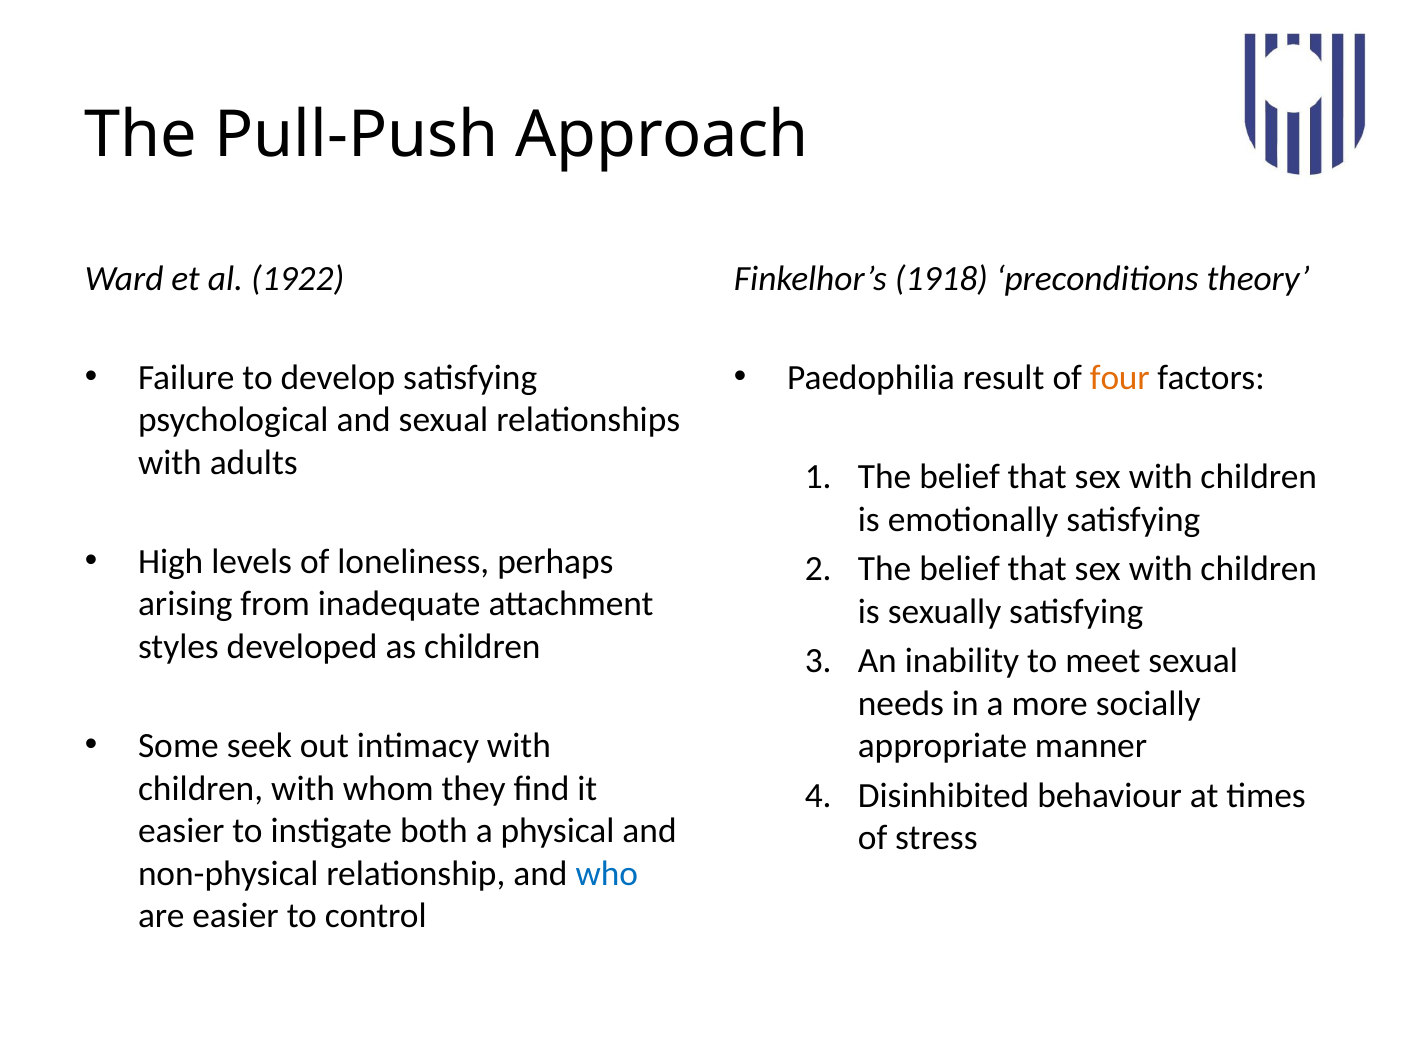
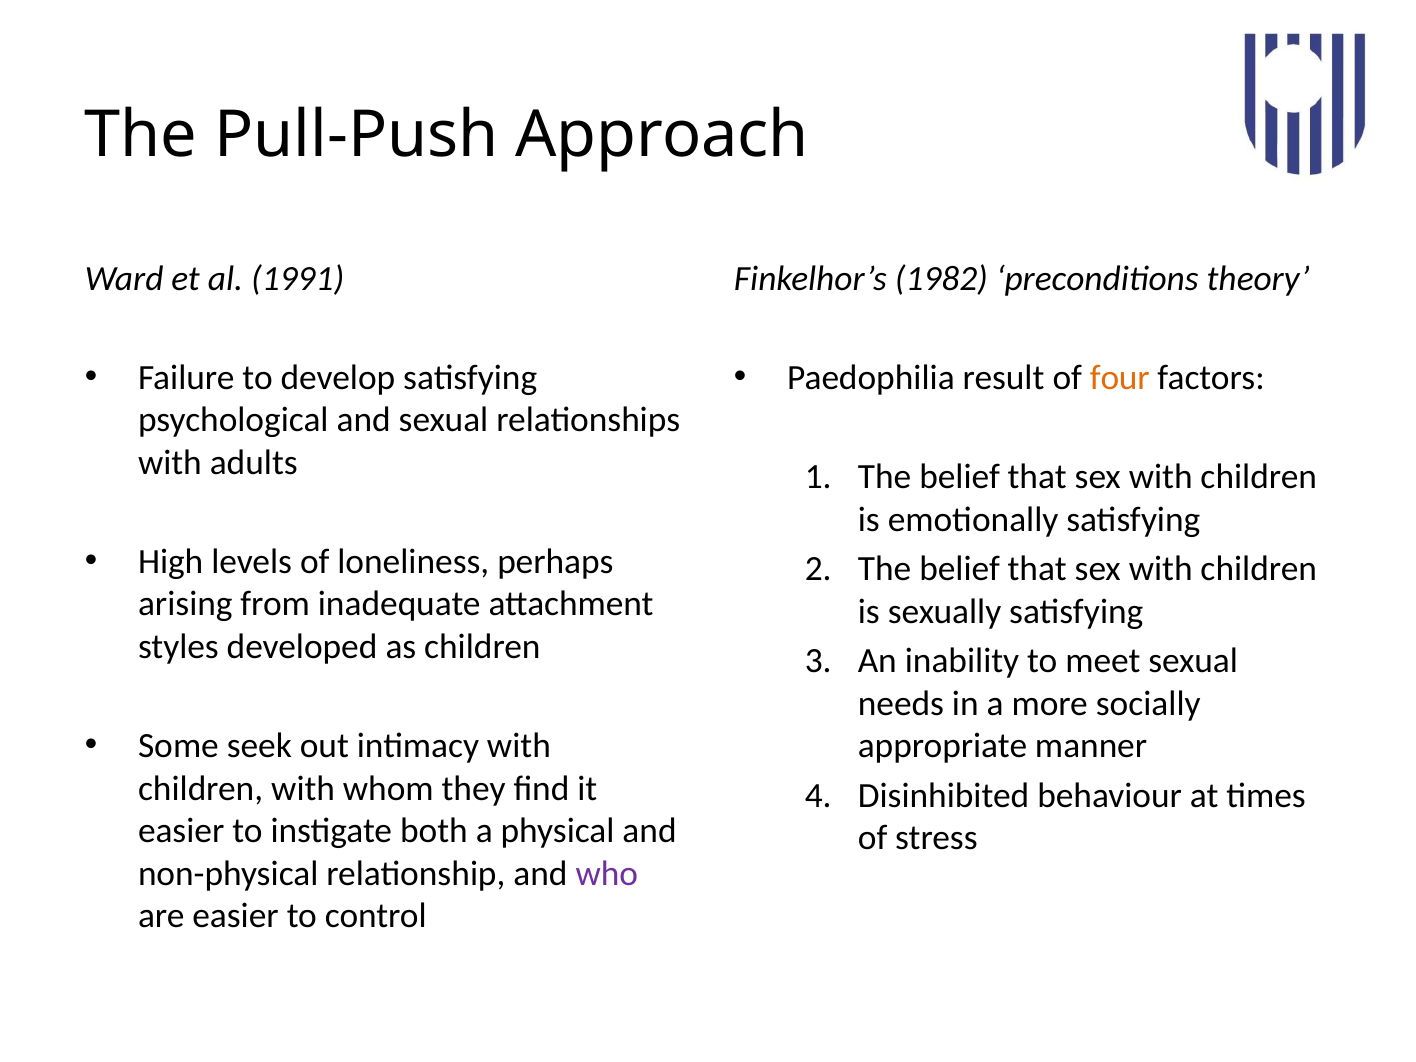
1922: 1922 -> 1991
1918: 1918 -> 1982
who colour: blue -> purple
